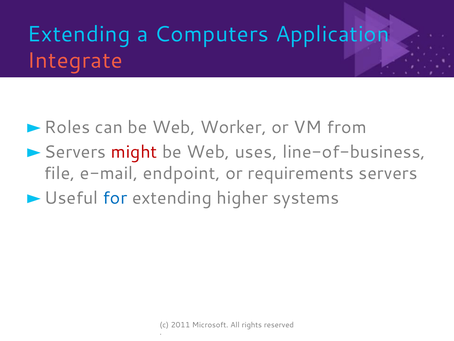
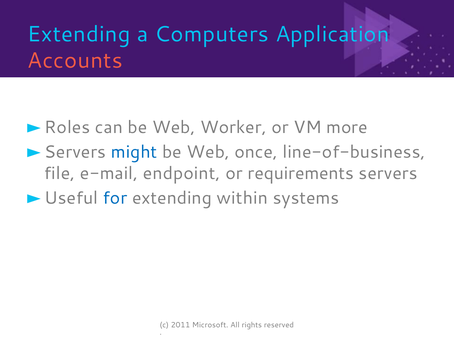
Integrate: Integrate -> Accounts
from: from -> more
might colour: red -> blue
uses: uses -> once
higher: higher -> within
